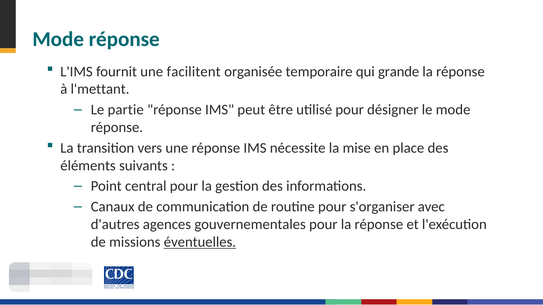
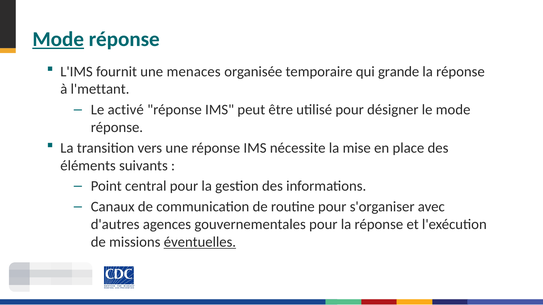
Mode at (58, 39) underline: none -> present
facilitent: facilitent -> menaces
partie: partie -> activé
